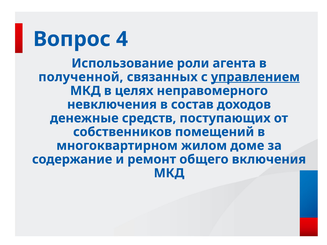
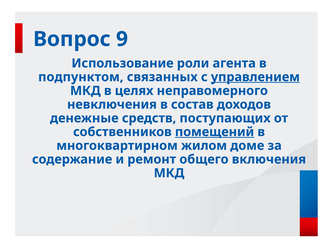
4: 4 -> 9
полученной: полученной -> подпунктом
помещений underline: none -> present
